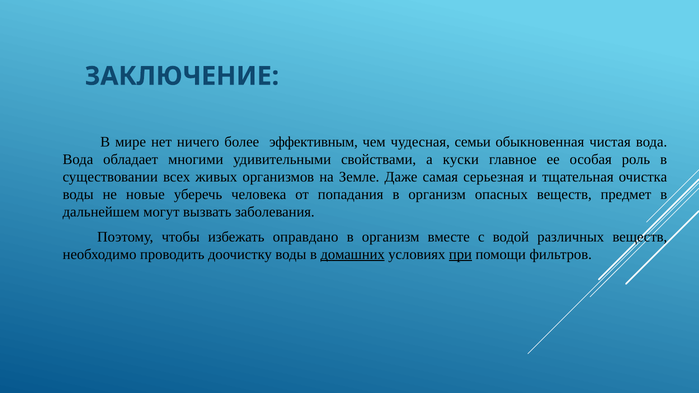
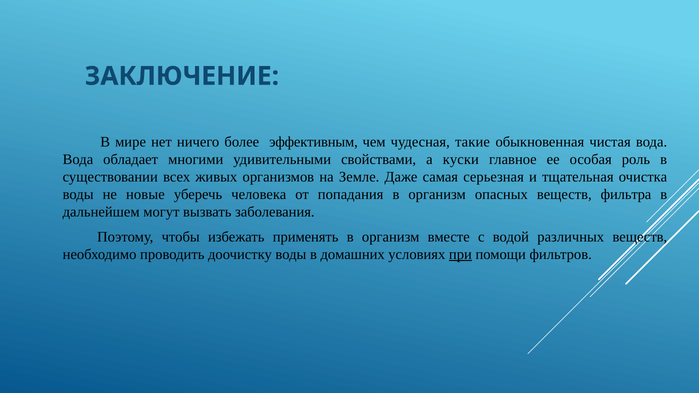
семьи: семьи -> такие
предмет: предмет -> фильтра
оправдано: оправдано -> применять
домашних underline: present -> none
